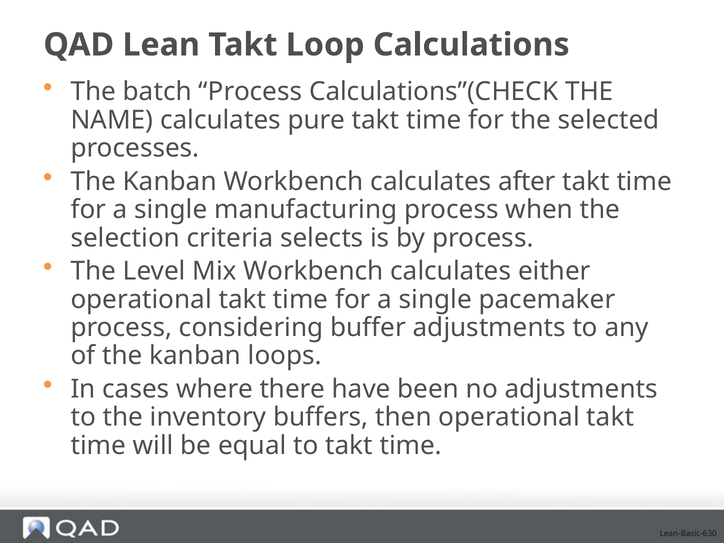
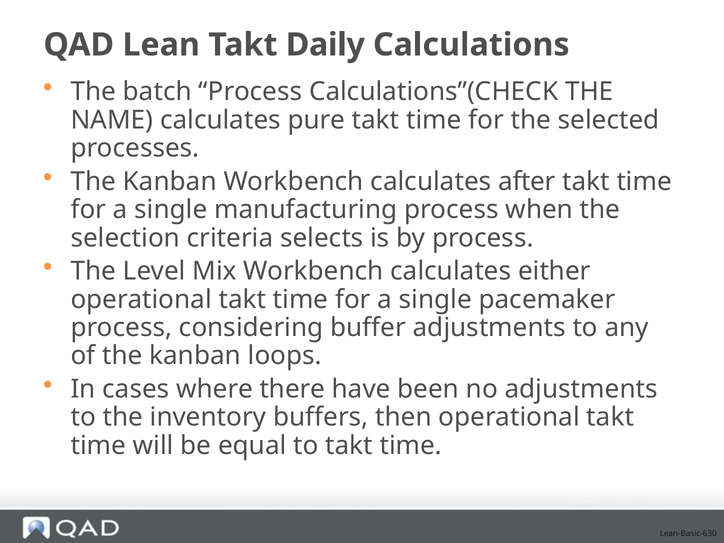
Loop: Loop -> Daily
